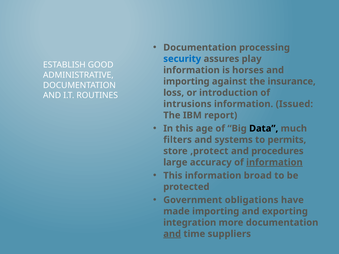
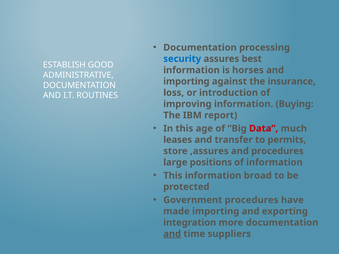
play: play -> best
intrusions: intrusions -> improving
Issued: Issued -> Buying
Data colour: black -> red
filters: filters -> leases
systems: systems -> transfer
,protect: ,protect -> ,assures
accuracy: accuracy -> positions
information at (274, 162) underline: present -> none
Government obligations: obligations -> procedures
